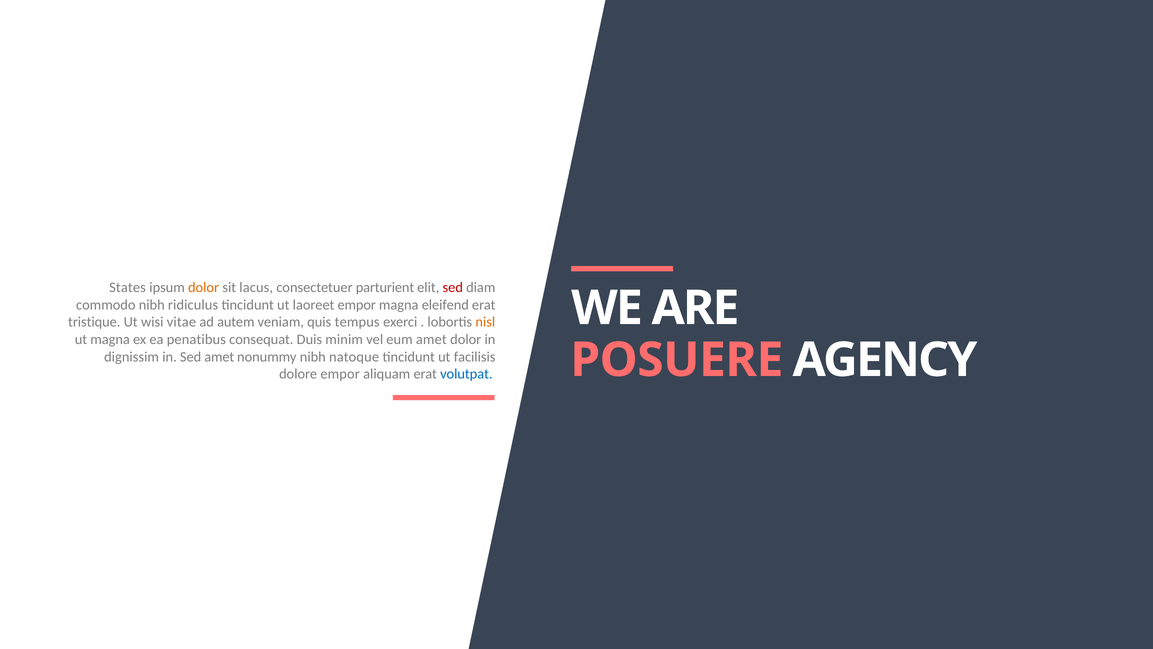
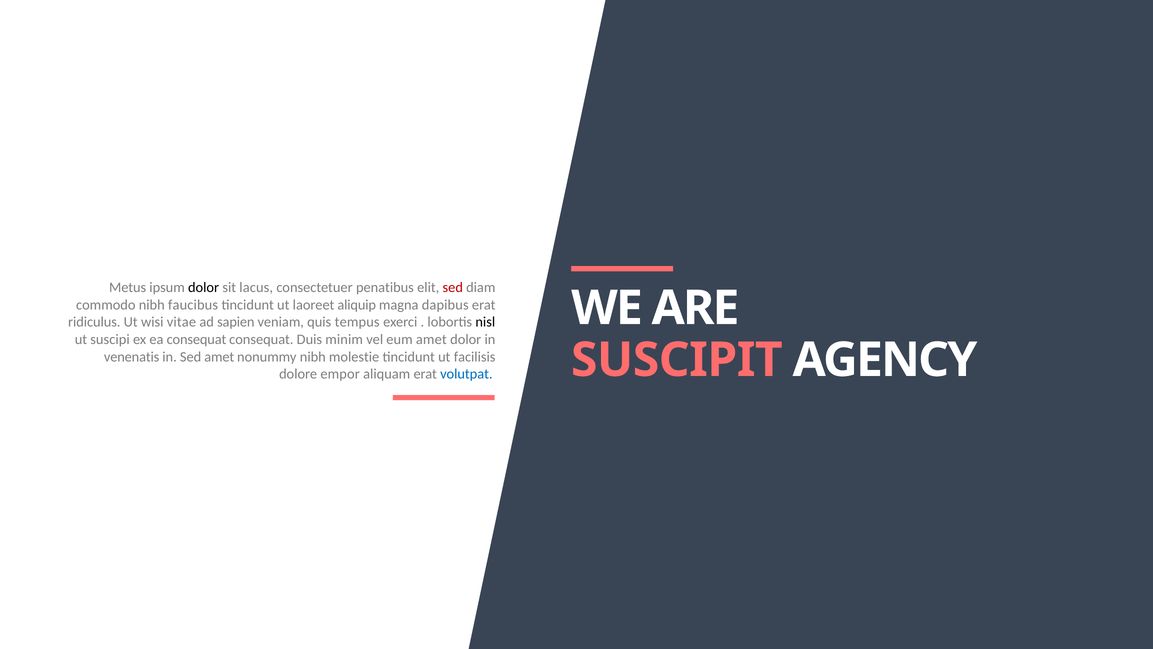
States: States -> Metus
dolor at (204, 287) colour: orange -> black
parturient: parturient -> penatibus
ridiculus: ridiculus -> faucibus
laoreet empor: empor -> aliquip
eleifend: eleifend -> dapibus
tristique: tristique -> ridiculus
autem: autem -> sapien
nisl colour: orange -> black
ut magna: magna -> suscipi
ea penatibus: penatibus -> consequat
dignissim: dignissim -> venenatis
natoque: natoque -> molestie
POSUERE: POSUERE -> SUSCIPIT
